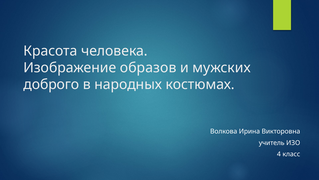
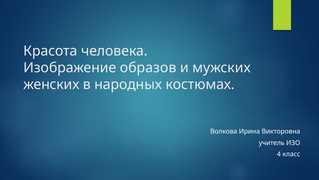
доброго: доброго -> женских
